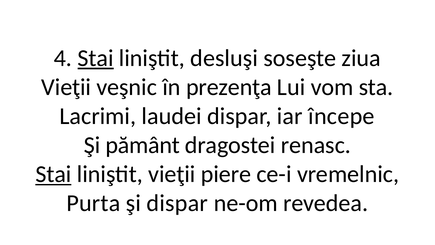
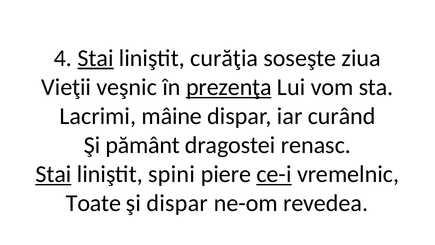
desluşi: desluşi -> curăţia
prezenţa underline: none -> present
laudei: laudei -> mâine
începe: începe -> curând
liniştit vieţii: vieţii -> spini
ce-i underline: none -> present
Purta: Purta -> Toate
